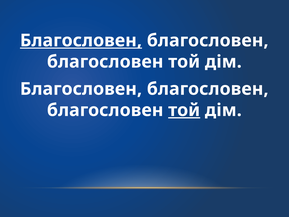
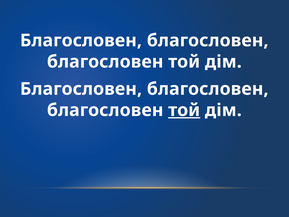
Благословен at (81, 40) underline: present -> none
